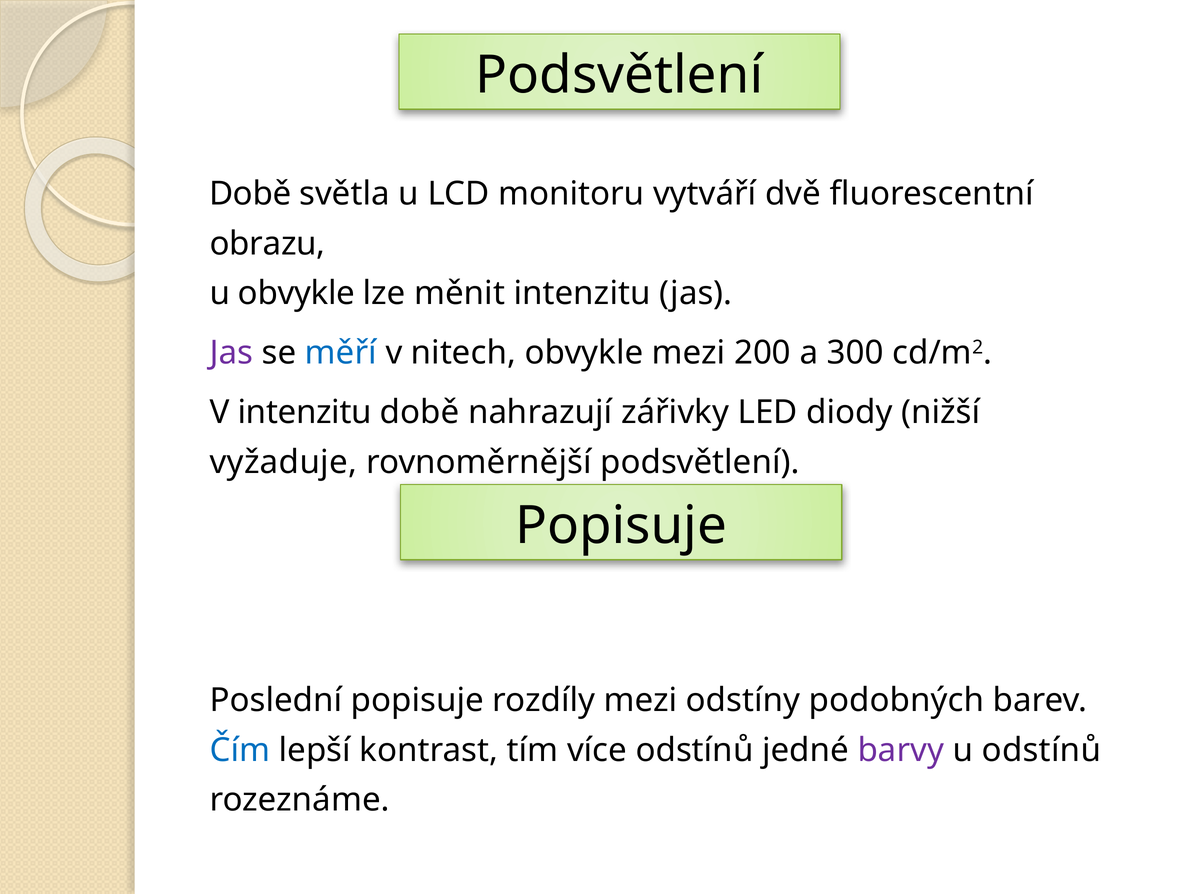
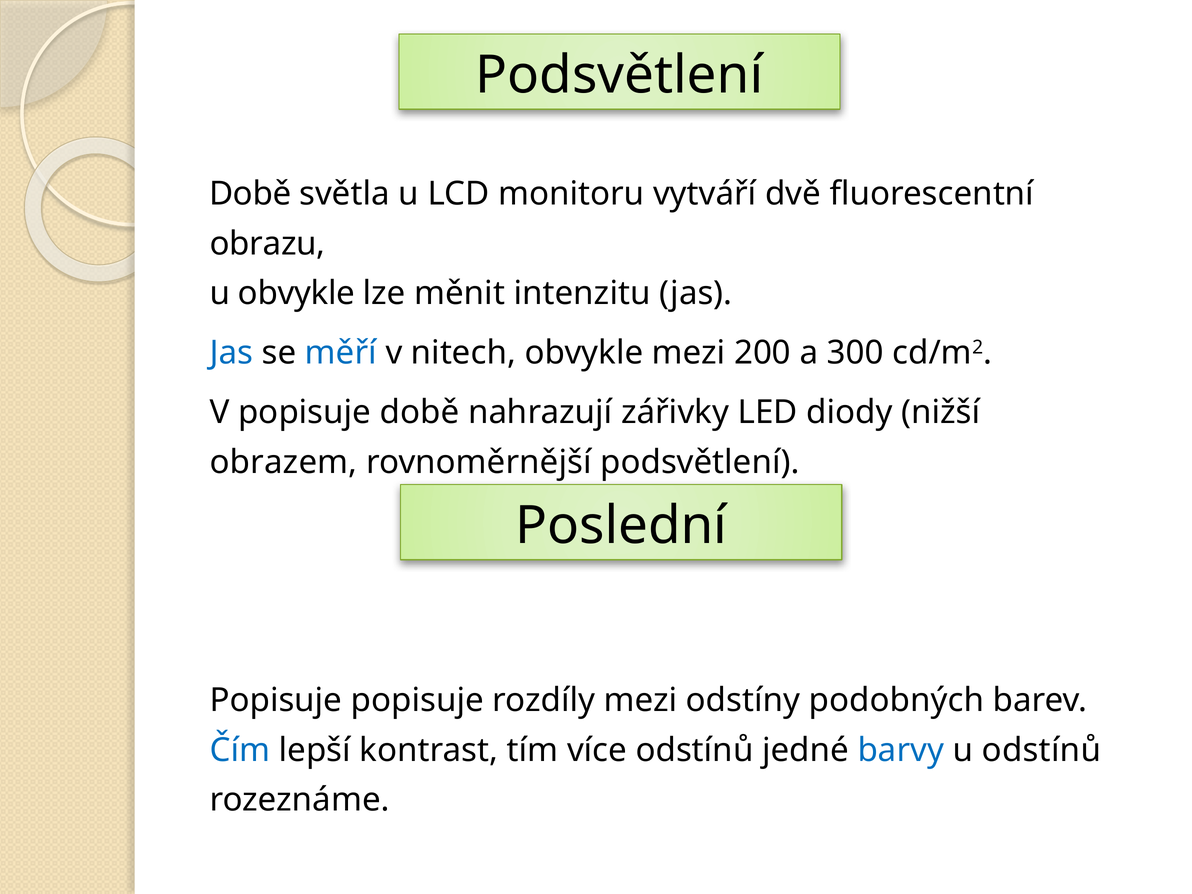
Jas at (231, 353) colour: purple -> blue
V intenzitu: intenzitu -> popisuje
vyžaduje: vyžaduje -> obrazem
Popisuje at (621, 526): Popisuje -> Poslední
Poslední at (276, 701): Poslední -> Popisuje
barvy colour: purple -> blue
